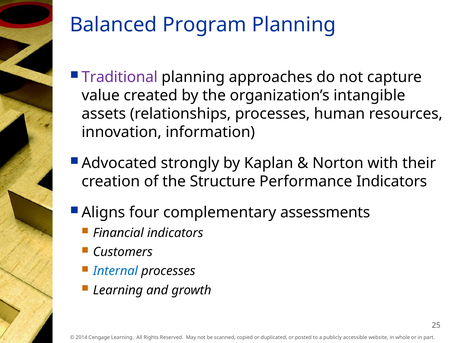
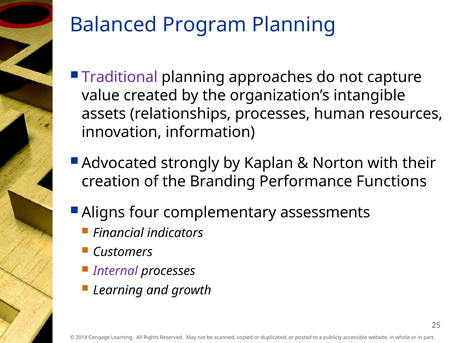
Structure: Structure -> Branding
Performance Indicators: Indicators -> Functions
Internal colour: blue -> purple
